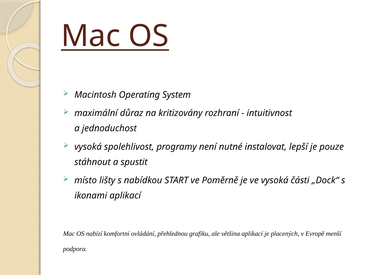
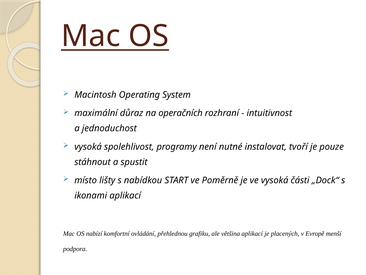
kritizovány: kritizovány -> operačních
lepší: lepší -> tvoří
